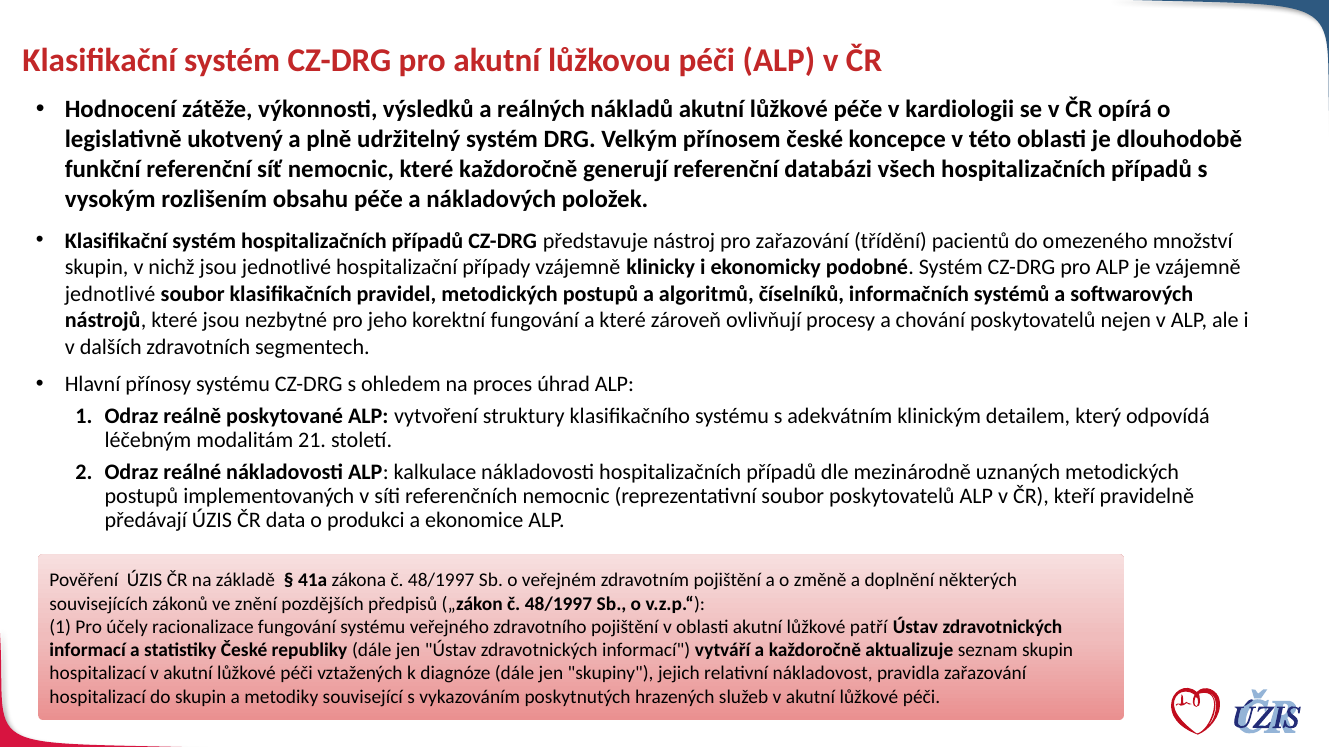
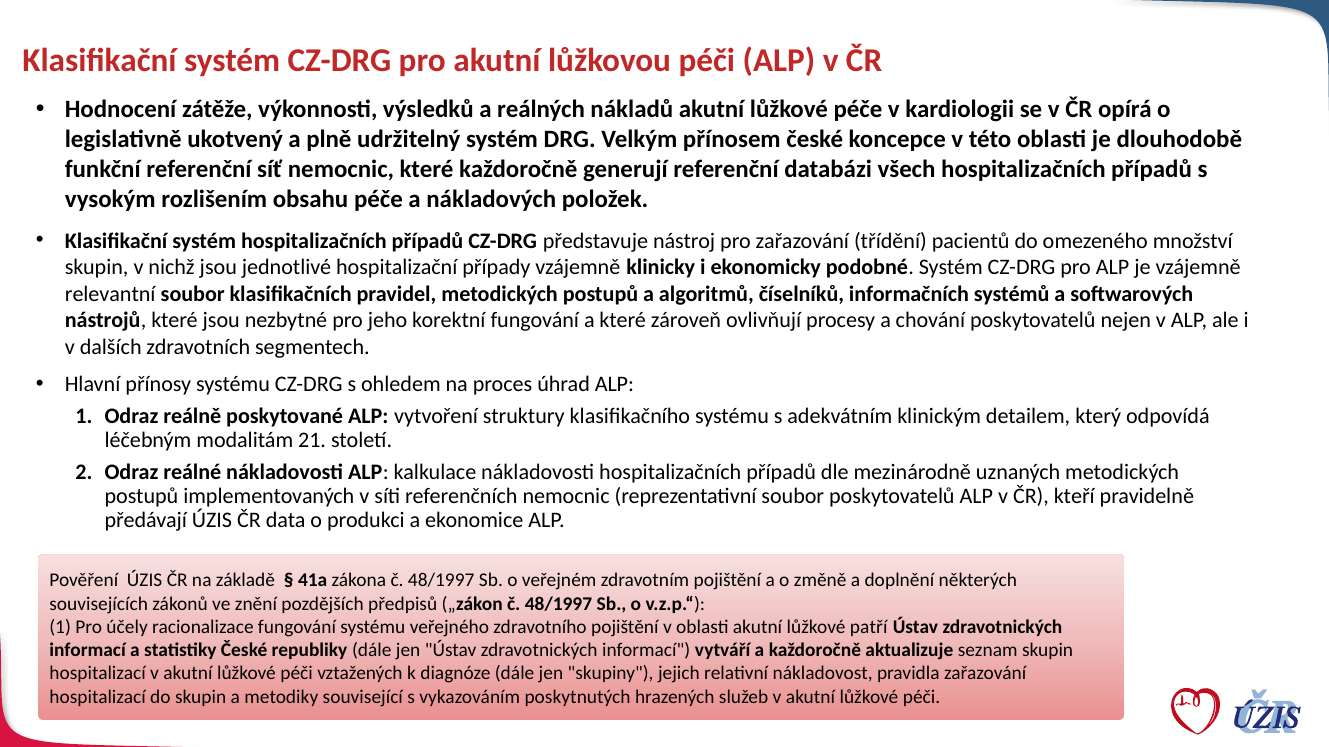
jednotlivé at (110, 294): jednotlivé -> relevantní
